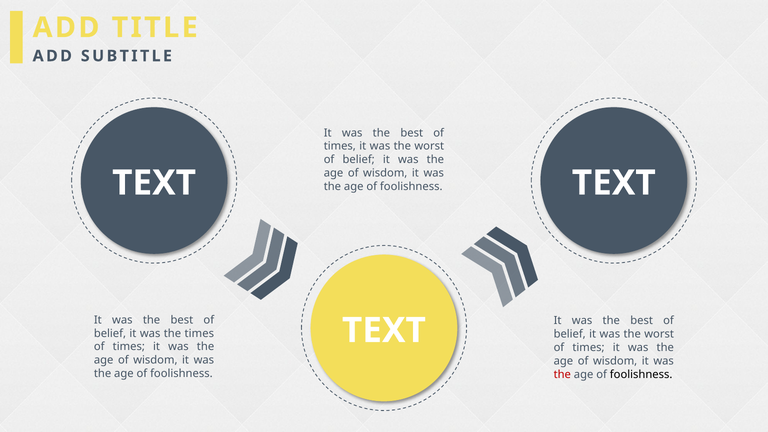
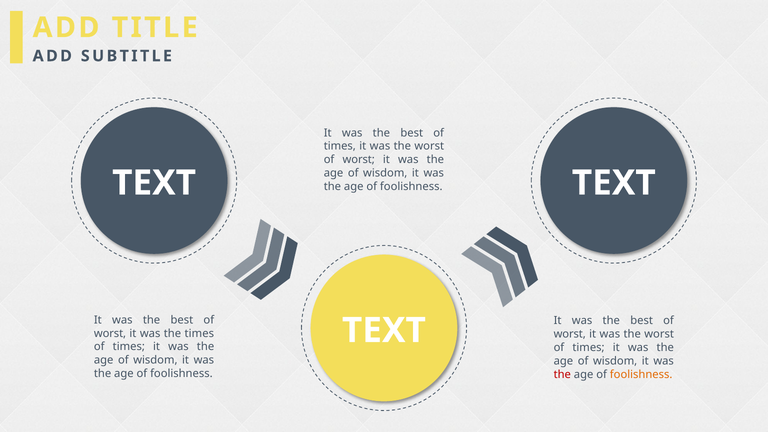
belief at (359, 160): belief -> worst
belief at (110, 333): belief -> worst
belief at (570, 334): belief -> worst
foolishness at (641, 374) colour: black -> orange
